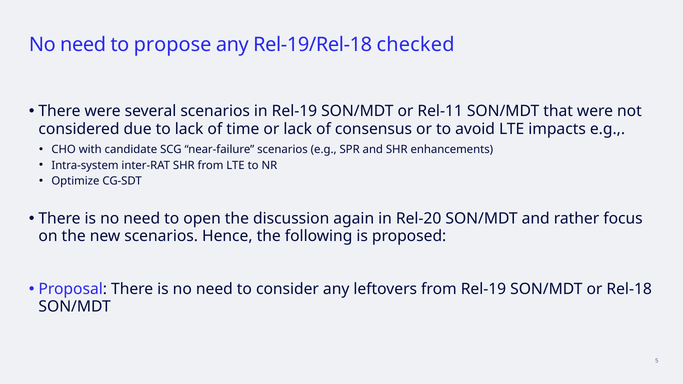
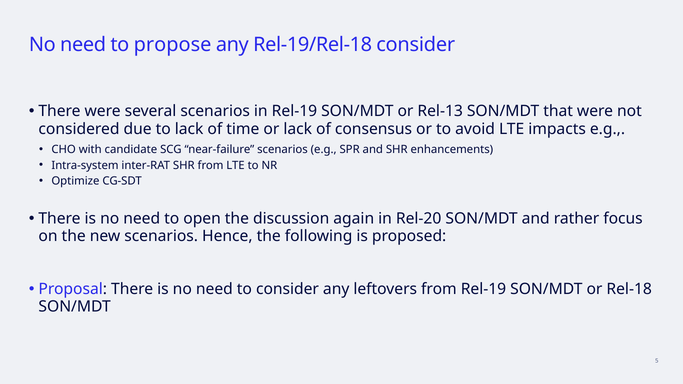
Rel-19/Rel-18 checked: checked -> consider
Rel-11: Rel-11 -> Rel-13
